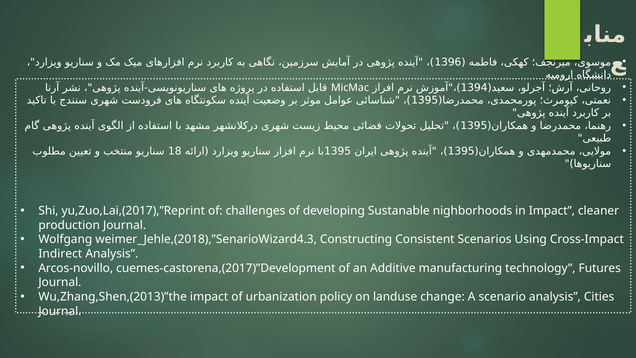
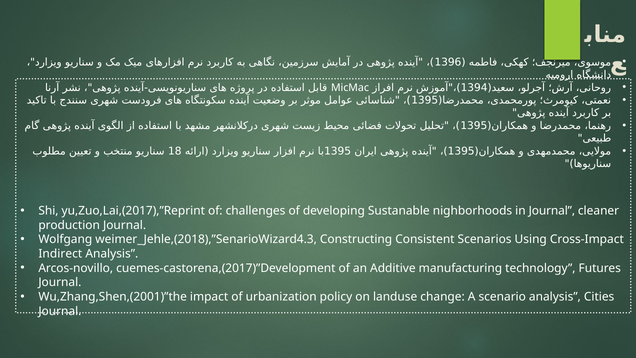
in Impact: Impact -> Journal
Wu,Zhang,Shen,(2013)”the: Wu,Zhang,Shen,(2013)”the -> Wu,Zhang,Shen,(2001)”the
